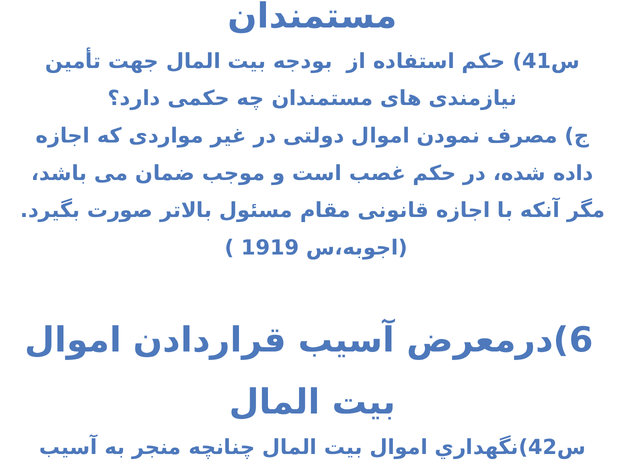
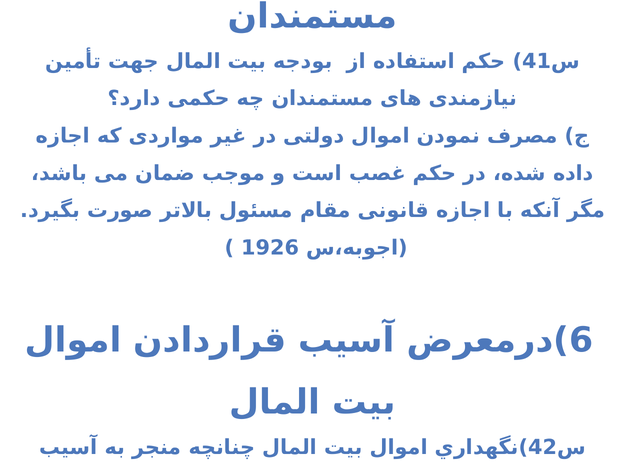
1919: 1919 -> 1926
